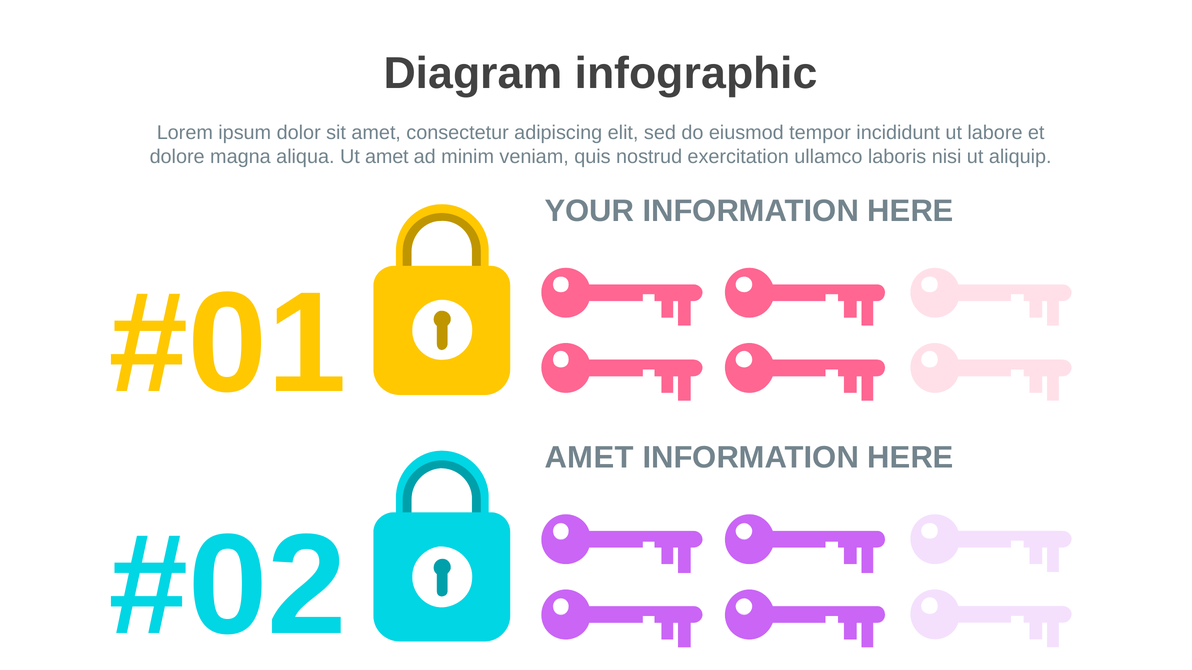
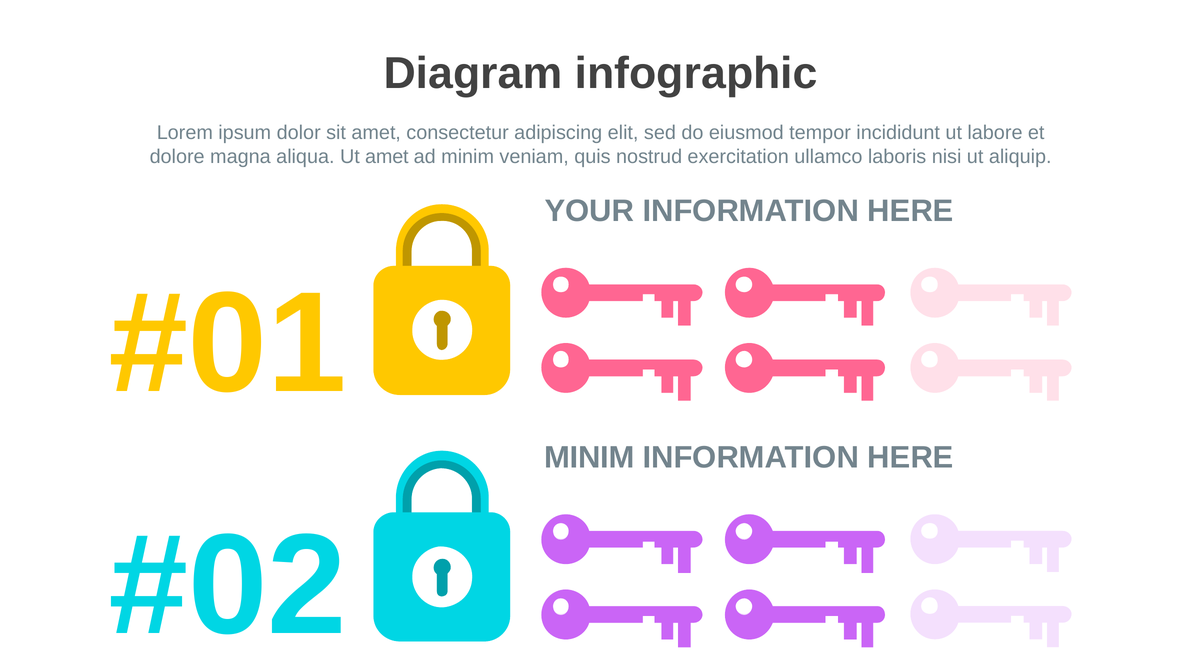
AMET at (589, 458): AMET -> MINIM
